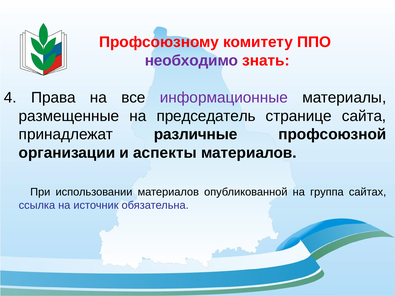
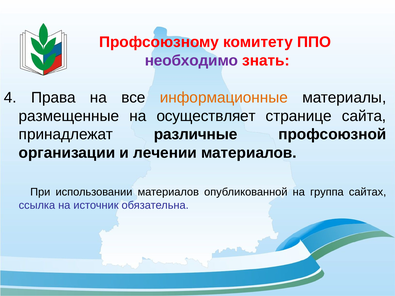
информационные colour: purple -> orange
председатель: председатель -> осуществляет
аспекты: аспекты -> лечении
